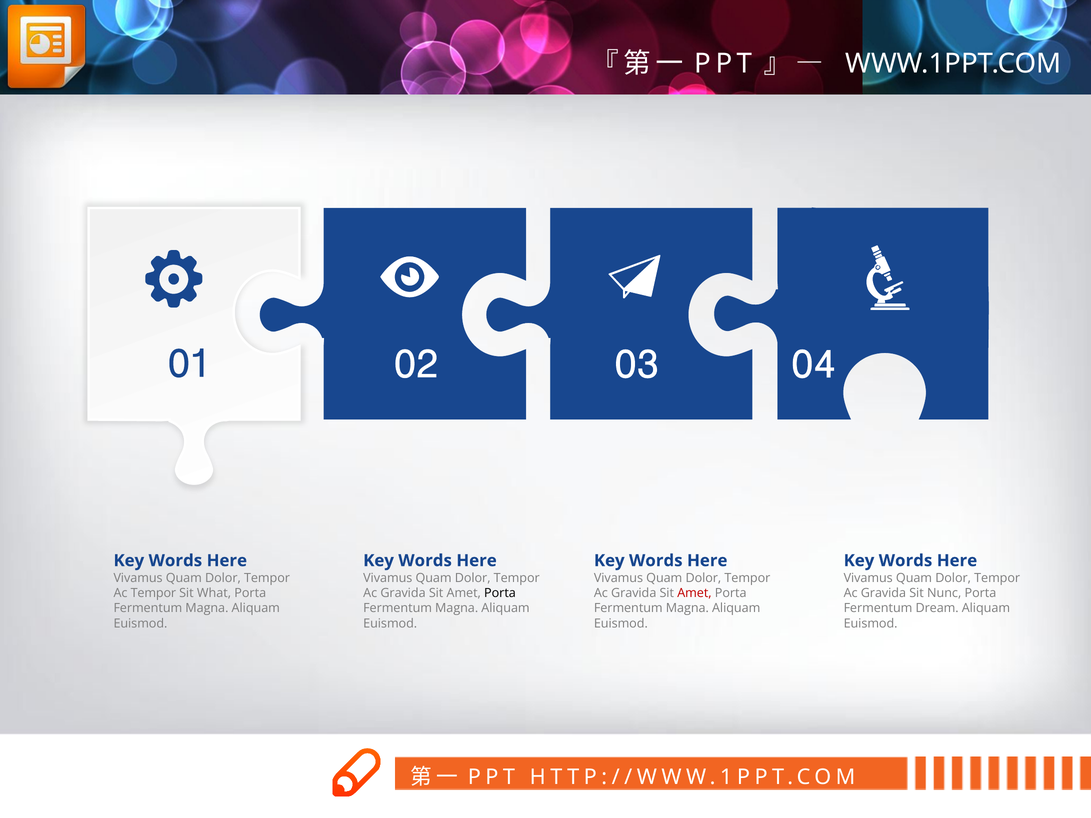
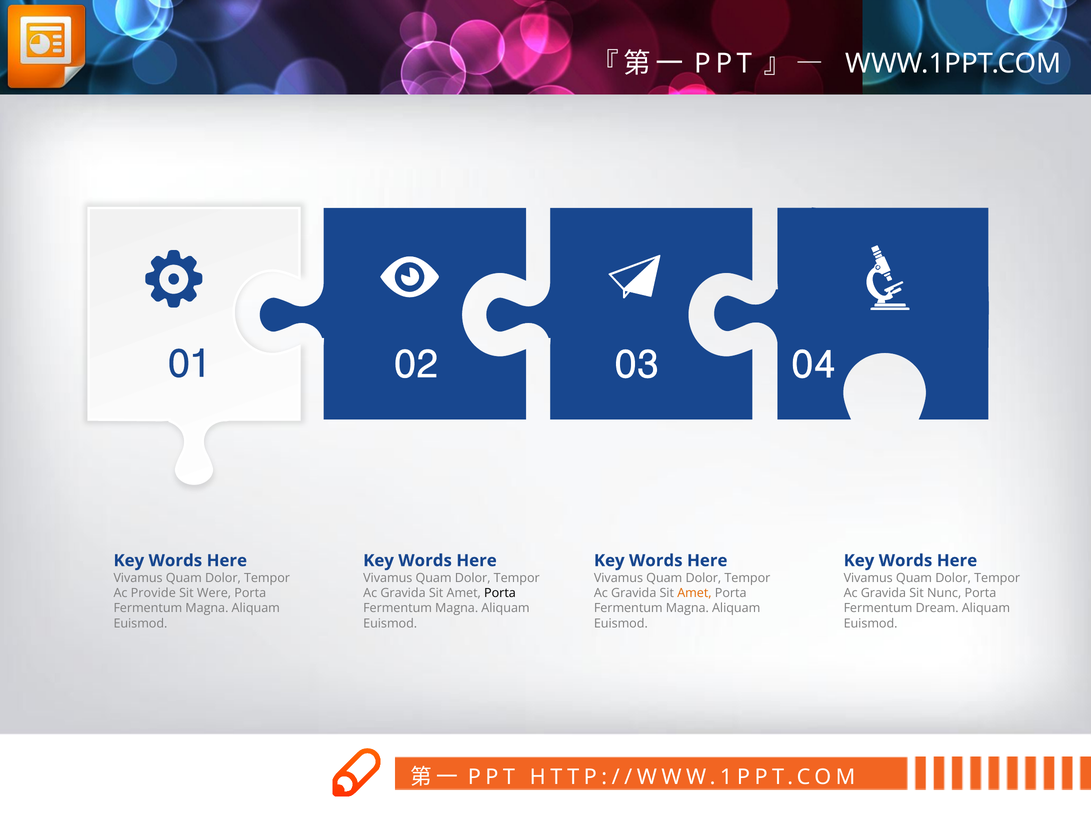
Ac Tempor: Tempor -> Provide
What: What -> Were
Amet at (694, 593) colour: red -> orange
